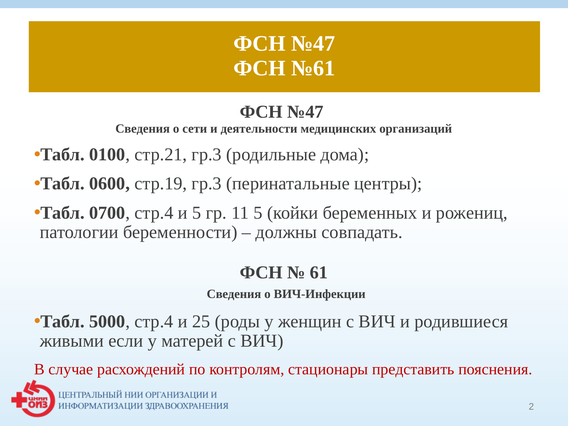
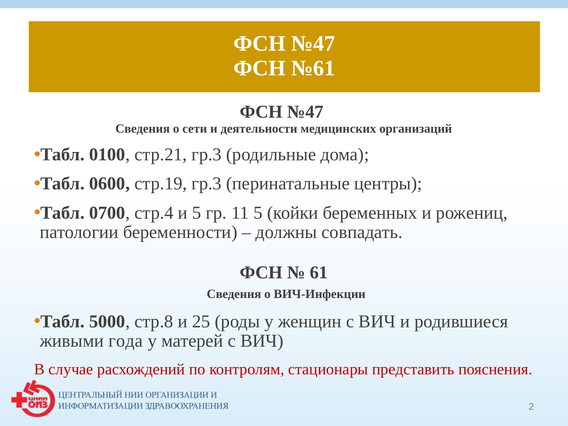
5000 стр.4: стр.4 -> стр.8
если: если -> года
